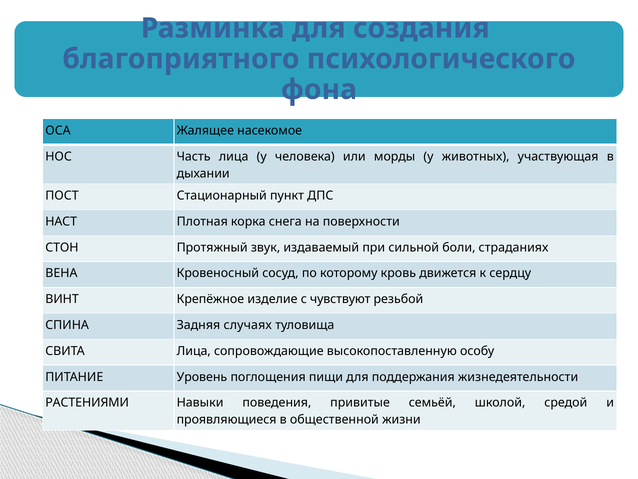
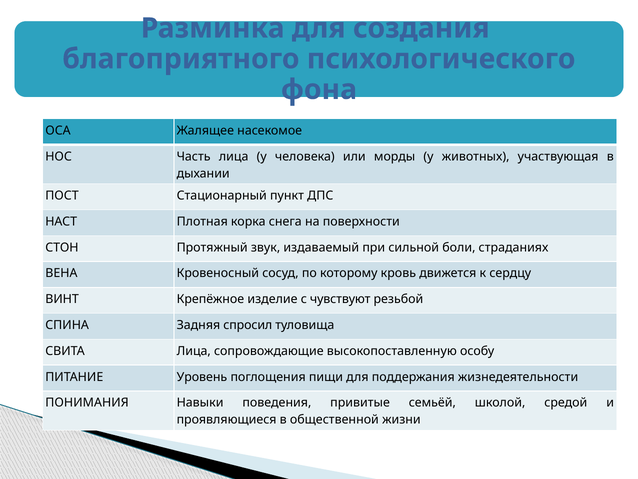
случаях: случаях -> спросил
РАСТЕНИЯМИ: РАСТЕНИЯМИ -> ПОНИМАНИЯ
